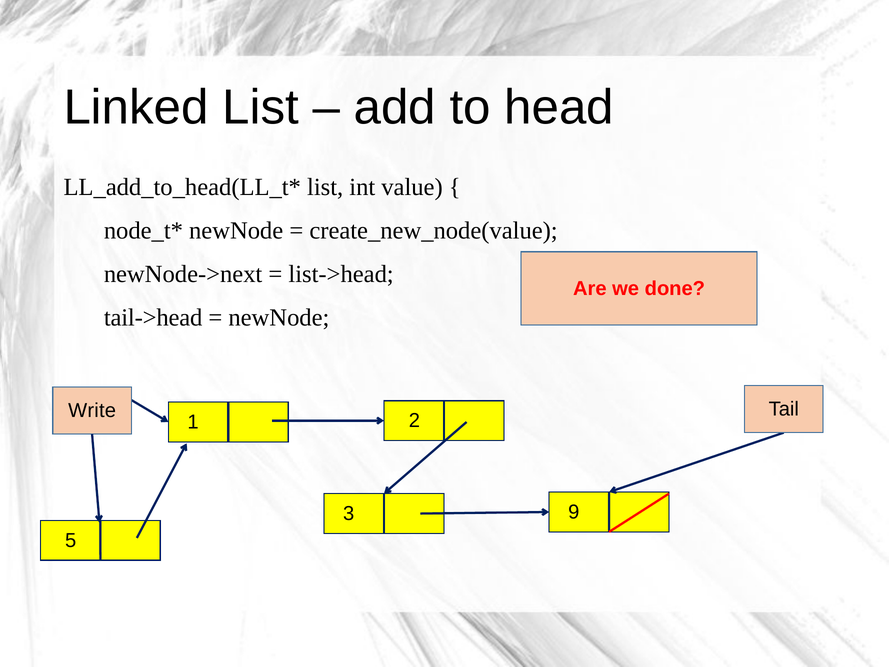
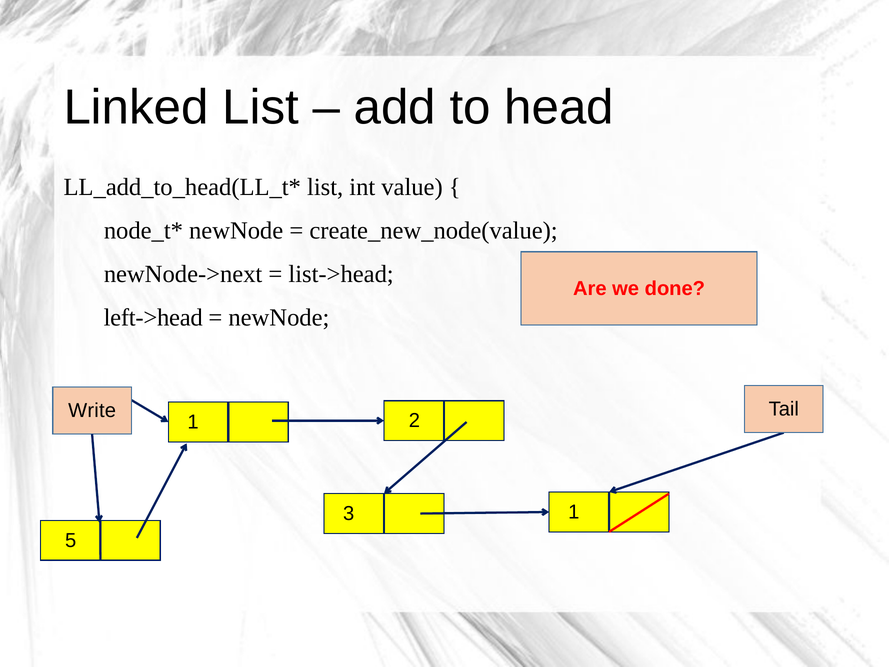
tail->head: tail->head -> left->head
3 9: 9 -> 1
